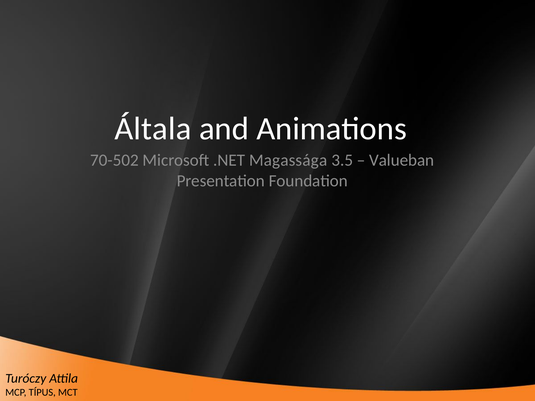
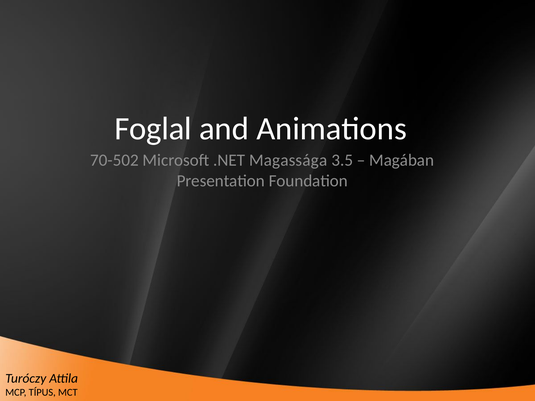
Általa: Általa -> Foglal
Valueban: Valueban -> Magában
